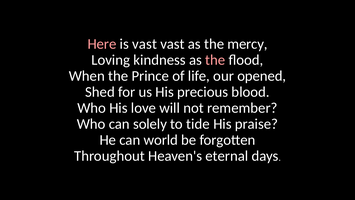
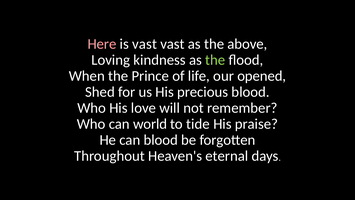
mercy: mercy -> above
the at (215, 60) colour: pink -> light green
solely: solely -> world
can world: world -> blood
